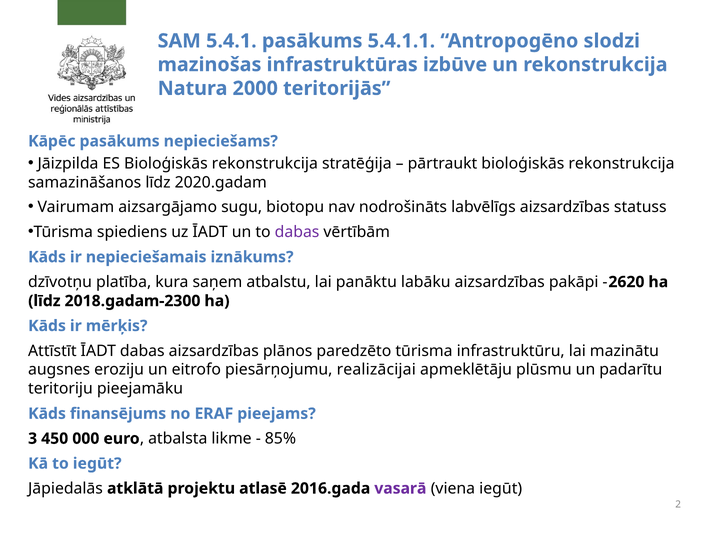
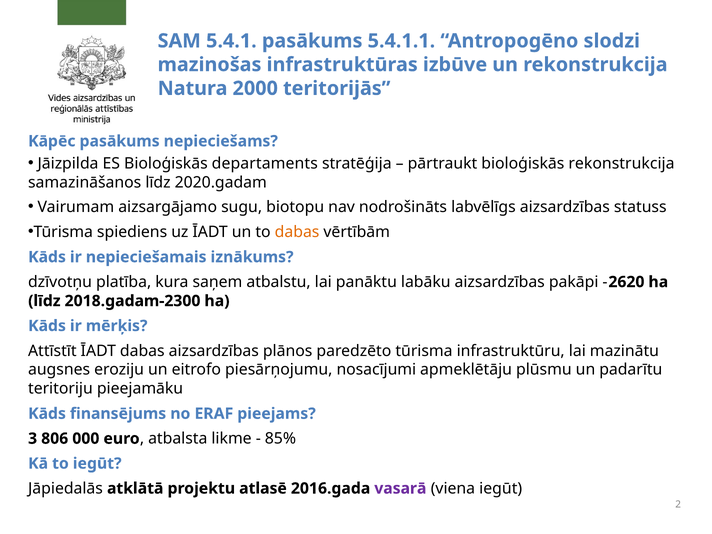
ES Bioloģiskās rekonstrukcija: rekonstrukcija -> departaments
dabas at (297, 232) colour: purple -> orange
realizācijai: realizācijai -> nosacījumi
450: 450 -> 806
